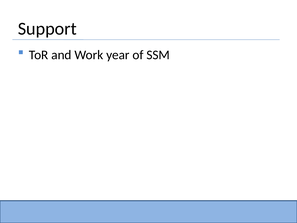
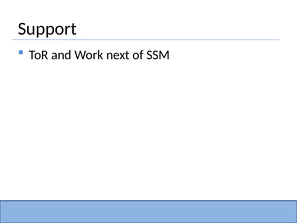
year: year -> next
